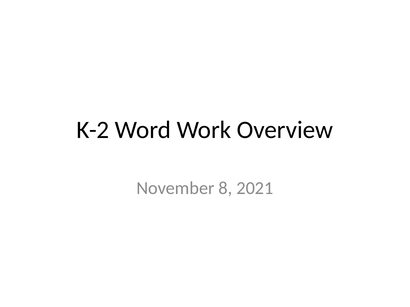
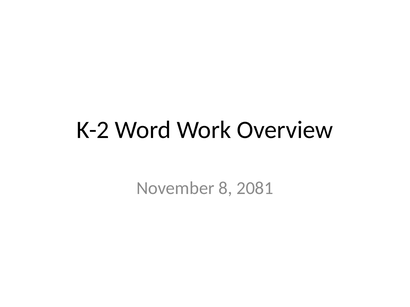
2021: 2021 -> 2081
